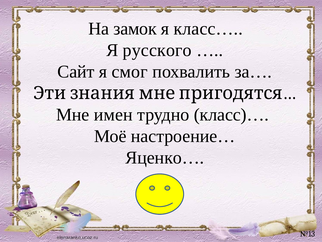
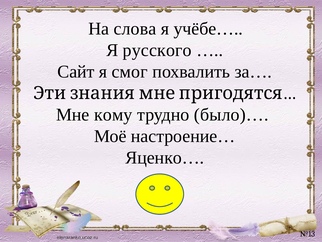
замок: замок -> слова
класс…: класс… -> учёбе…
имен: имен -> кому
класс)…: класс)… -> было)…
